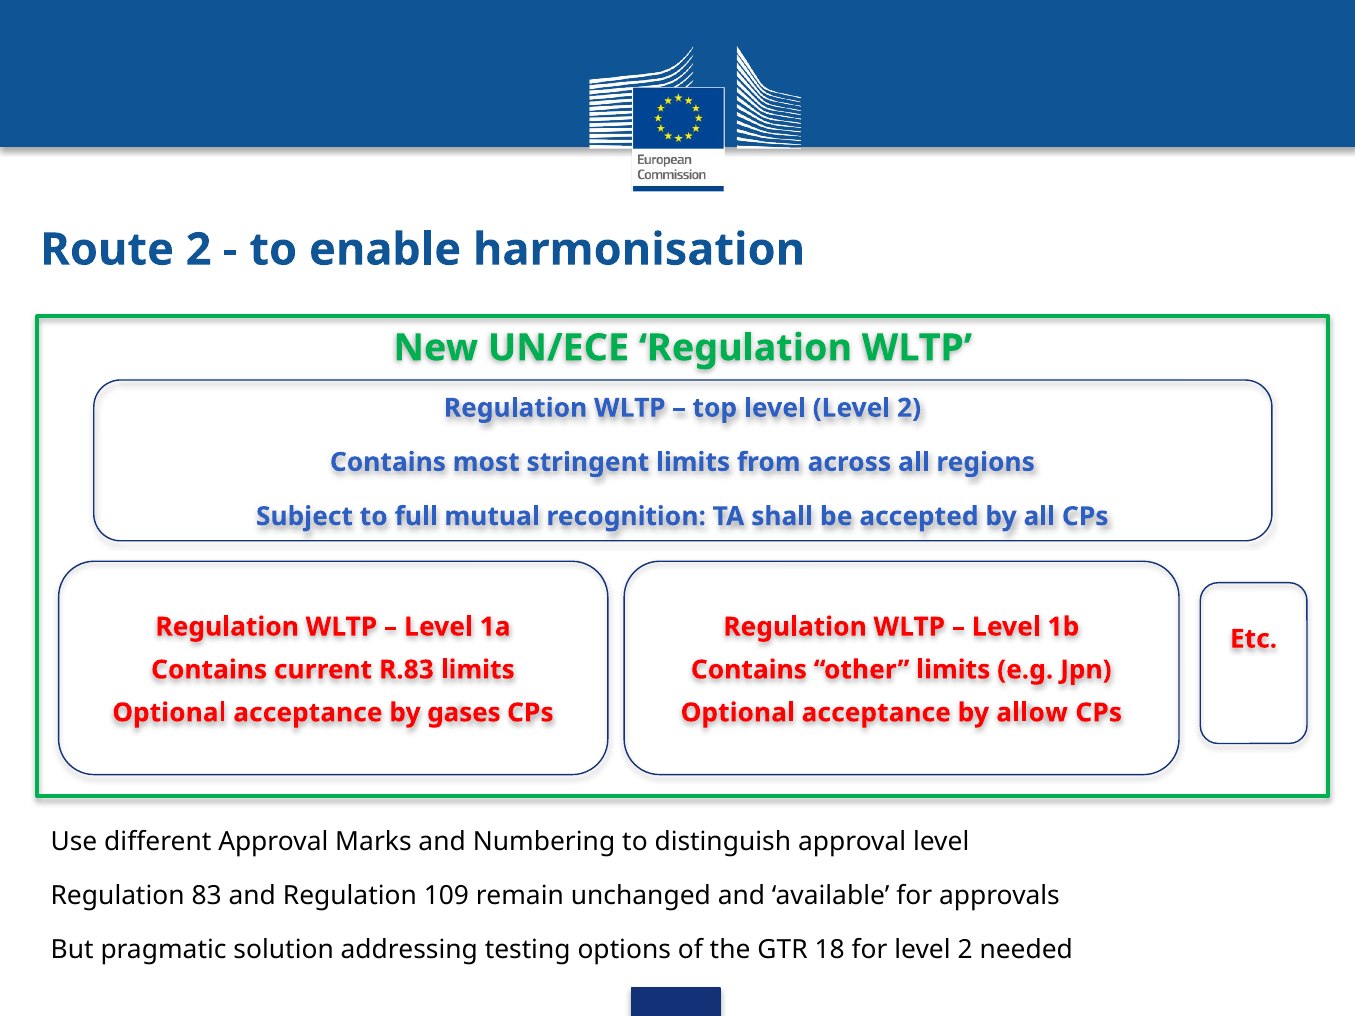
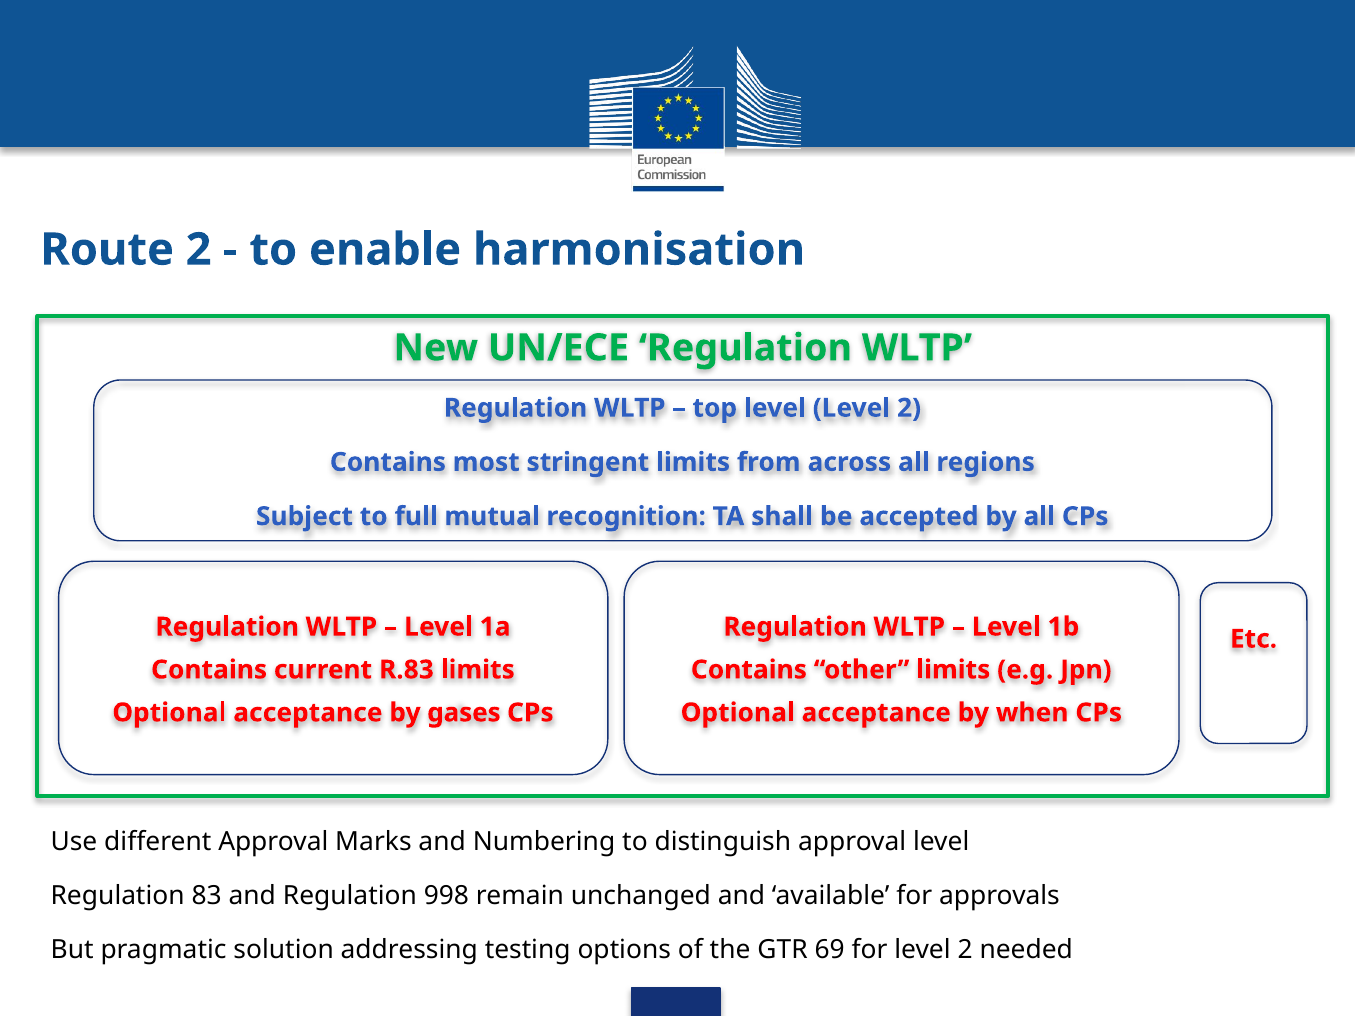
allow: allow -> when
109: 109 -> 998
18: 18 -> 69
